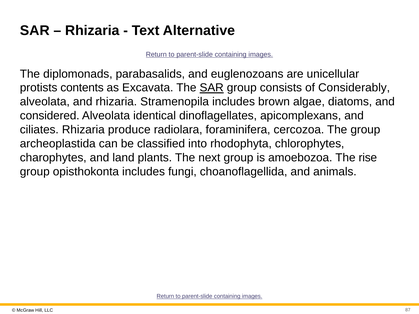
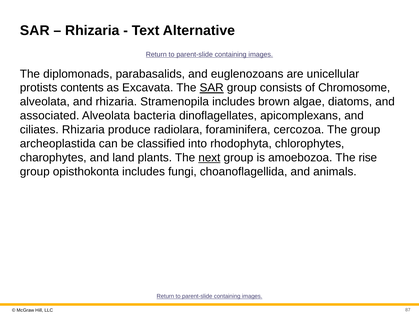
Considerably: Considerably -> Chromosome
considered: considered -> associated
identical: identical -> bacteria
next underline: none -> present
